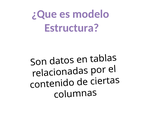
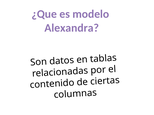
Estructura: Estructura -> Alexandra
